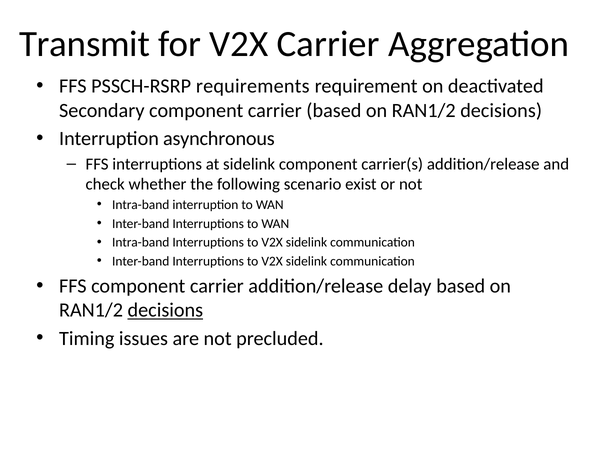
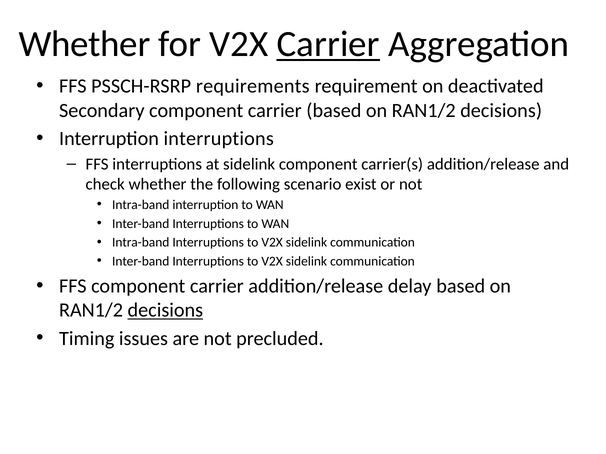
Transmit at (85, 44): Transmit -> Whether
Carrier at (328, 44) underline: none -> present
Interruption asynchronous: asynchronous -> interruptions
